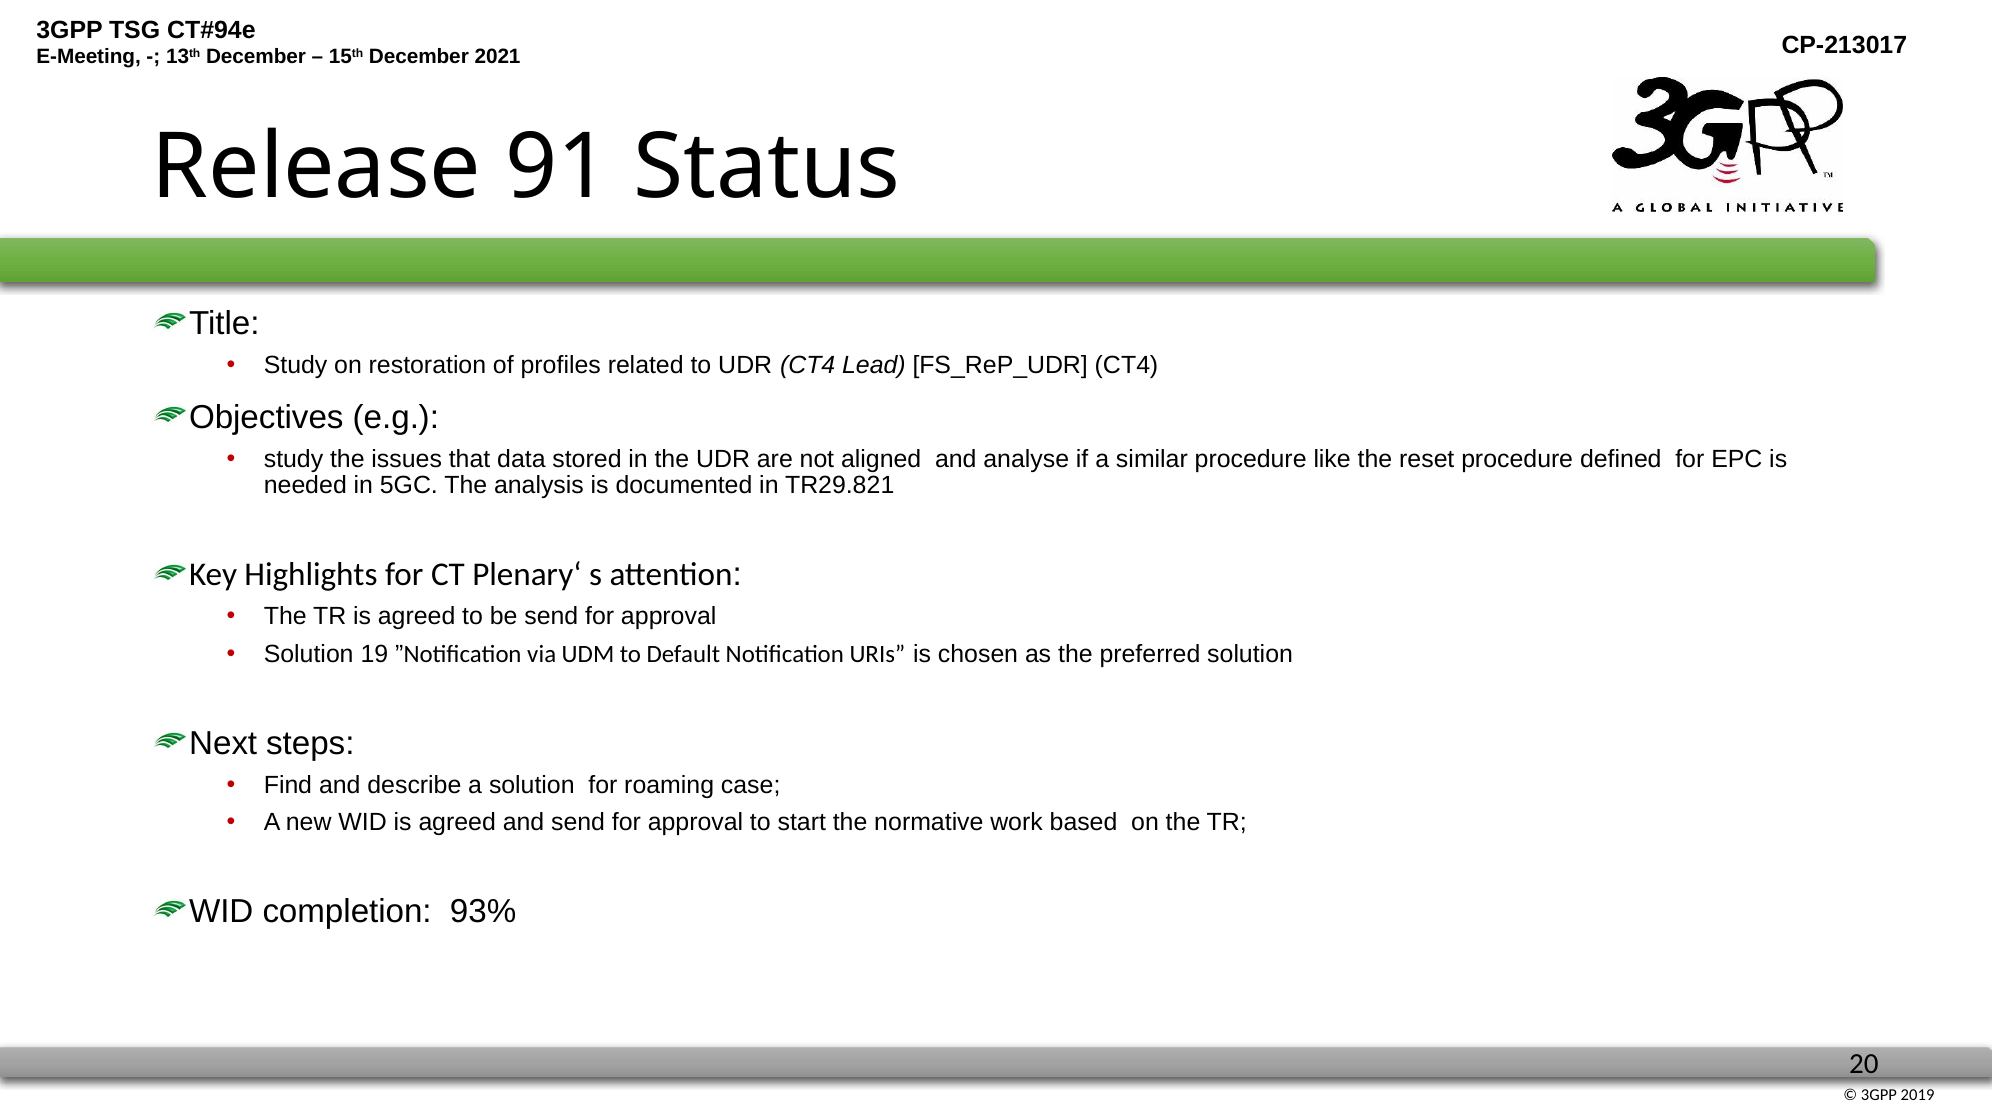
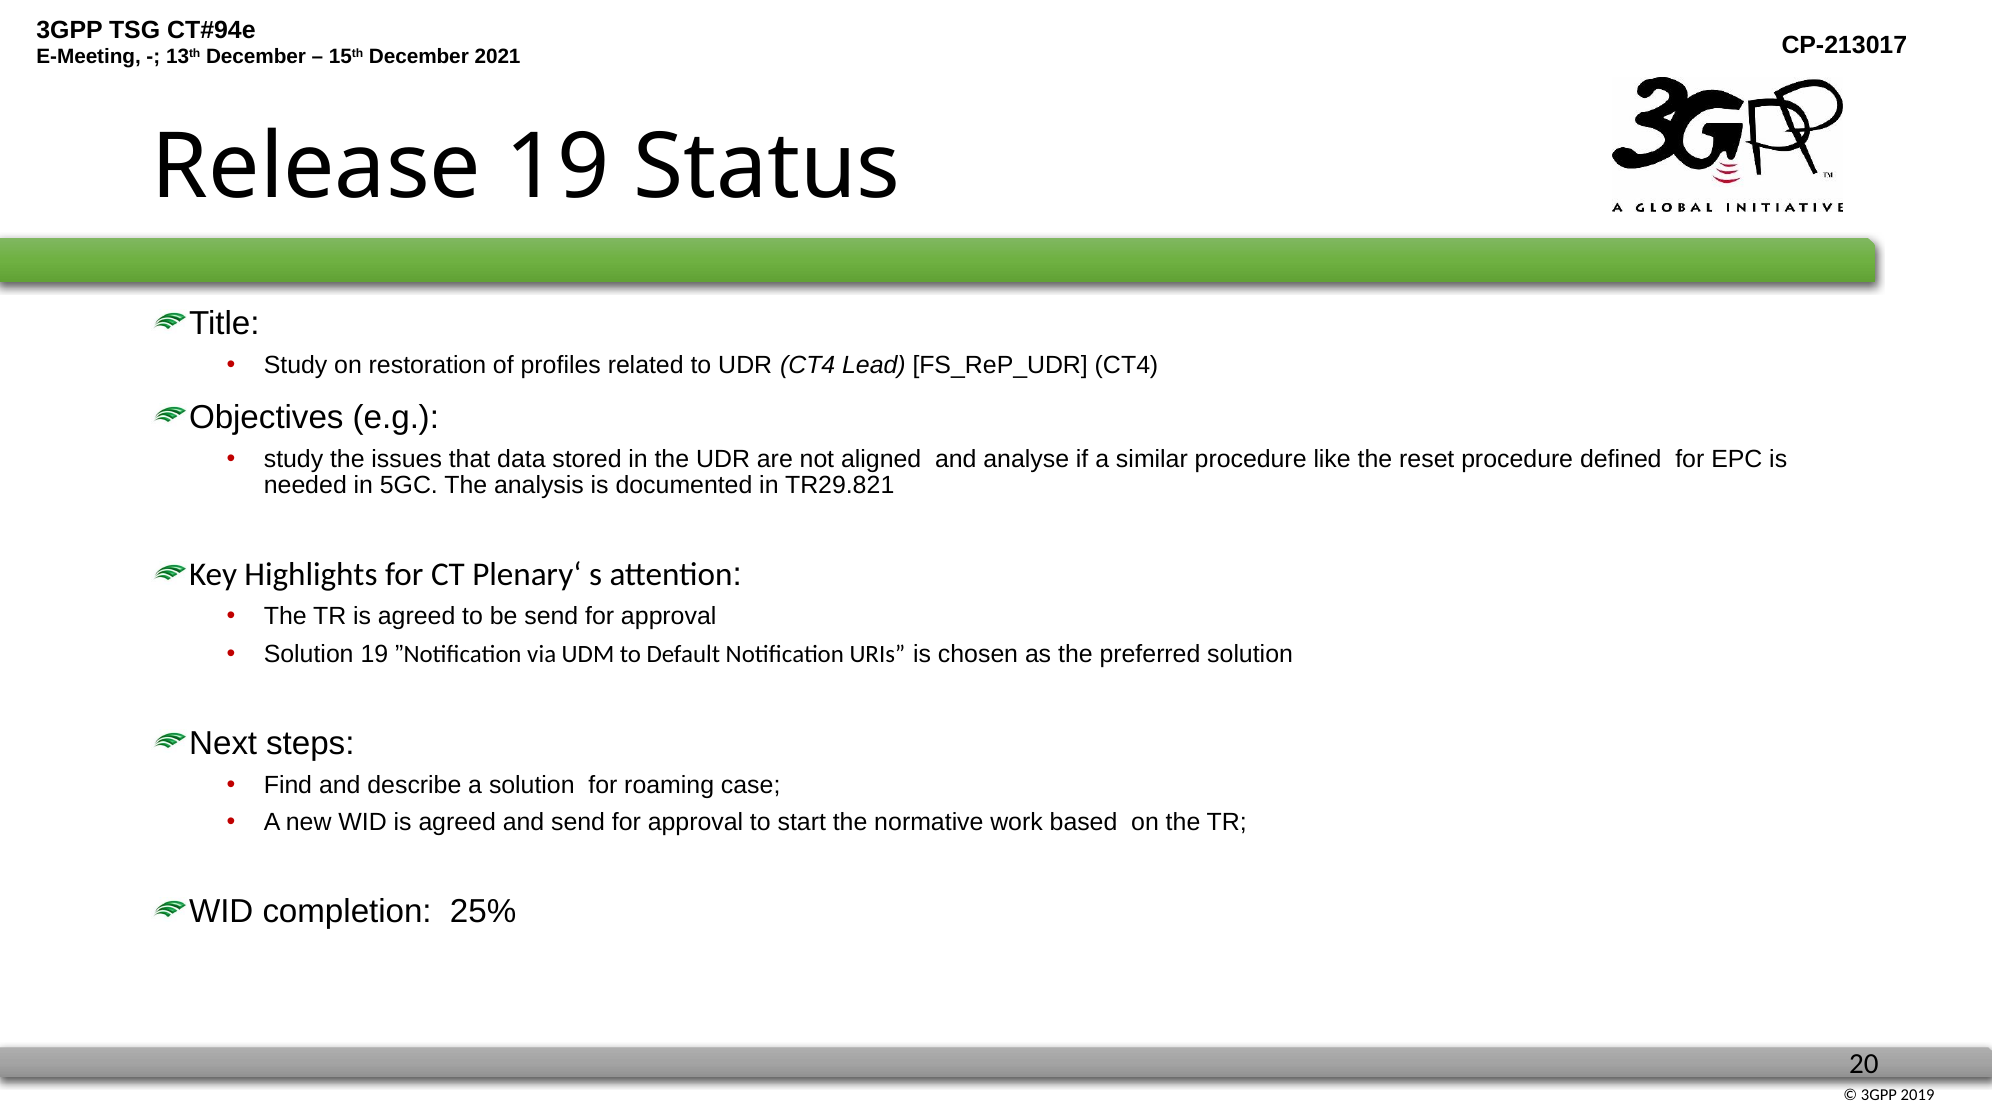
Release 91: 91 -> 19
93%: 93% -> 25%
